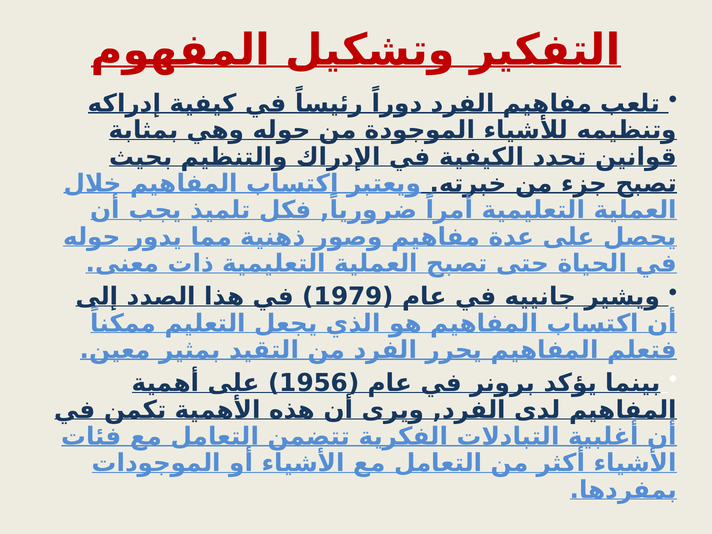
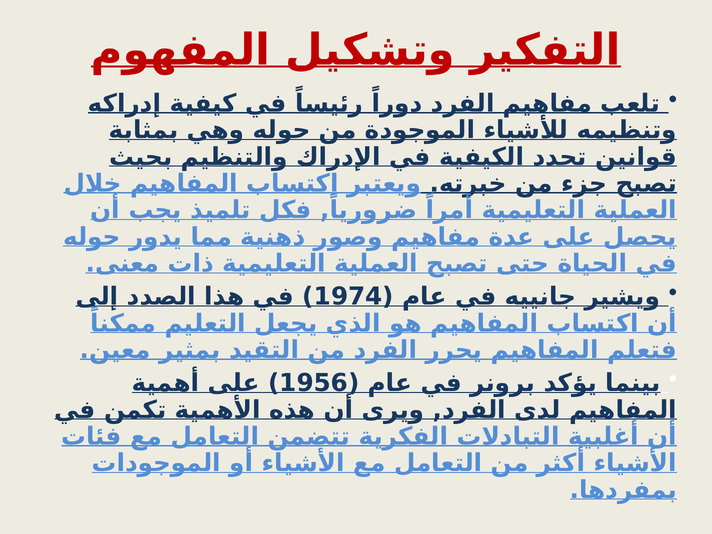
1979: 1979 -> 1974
